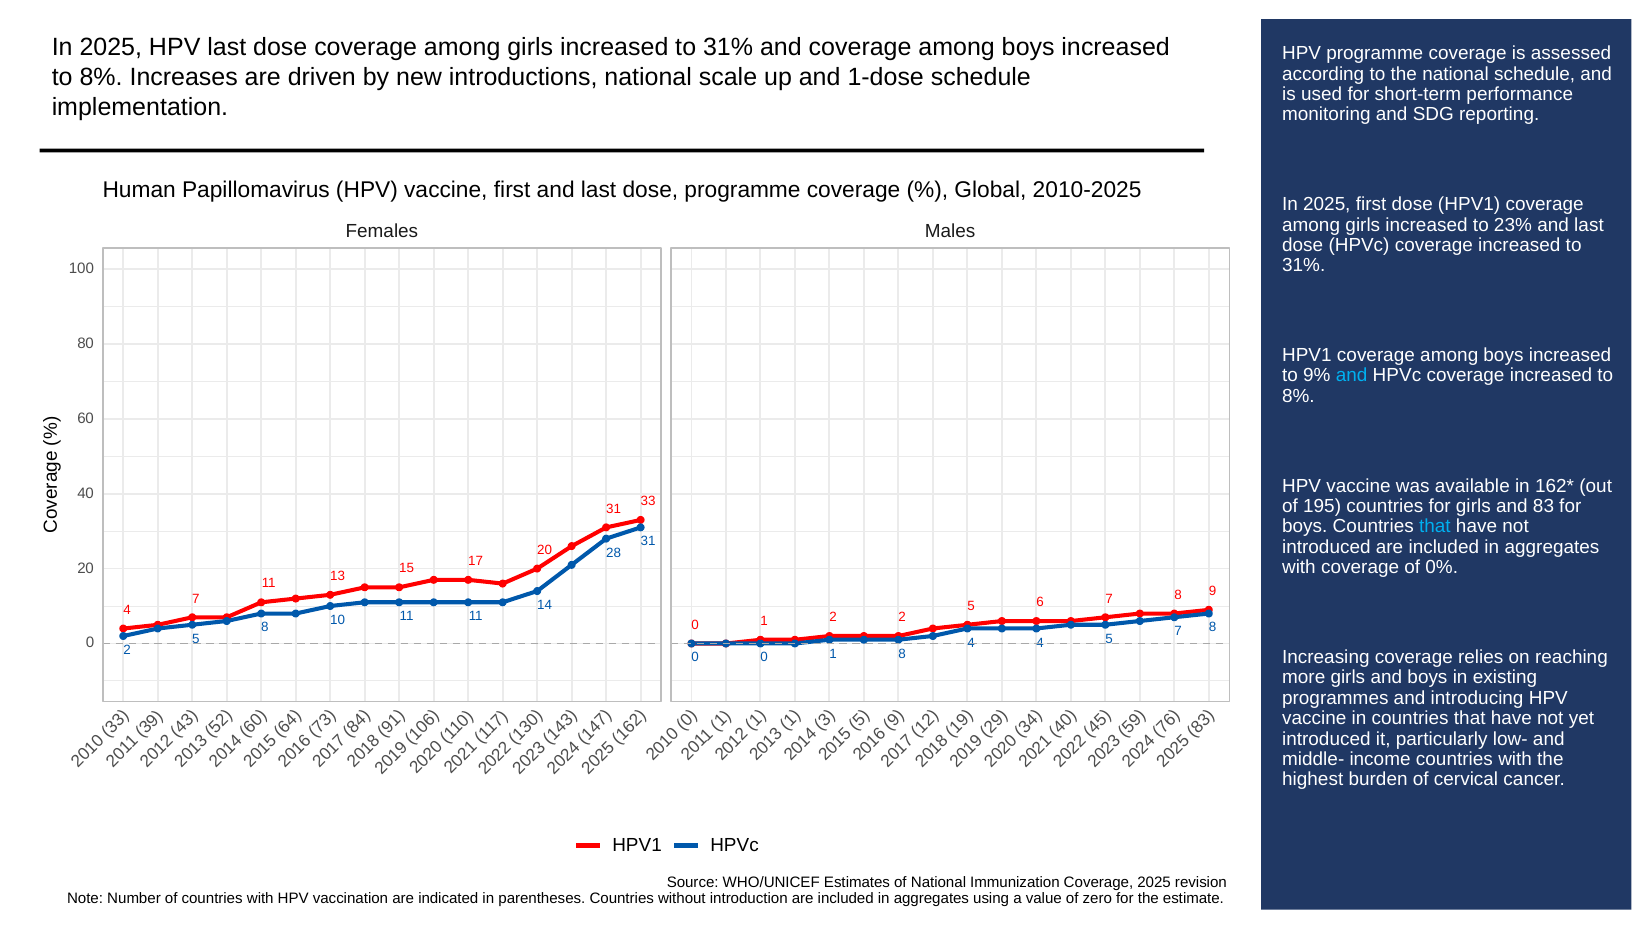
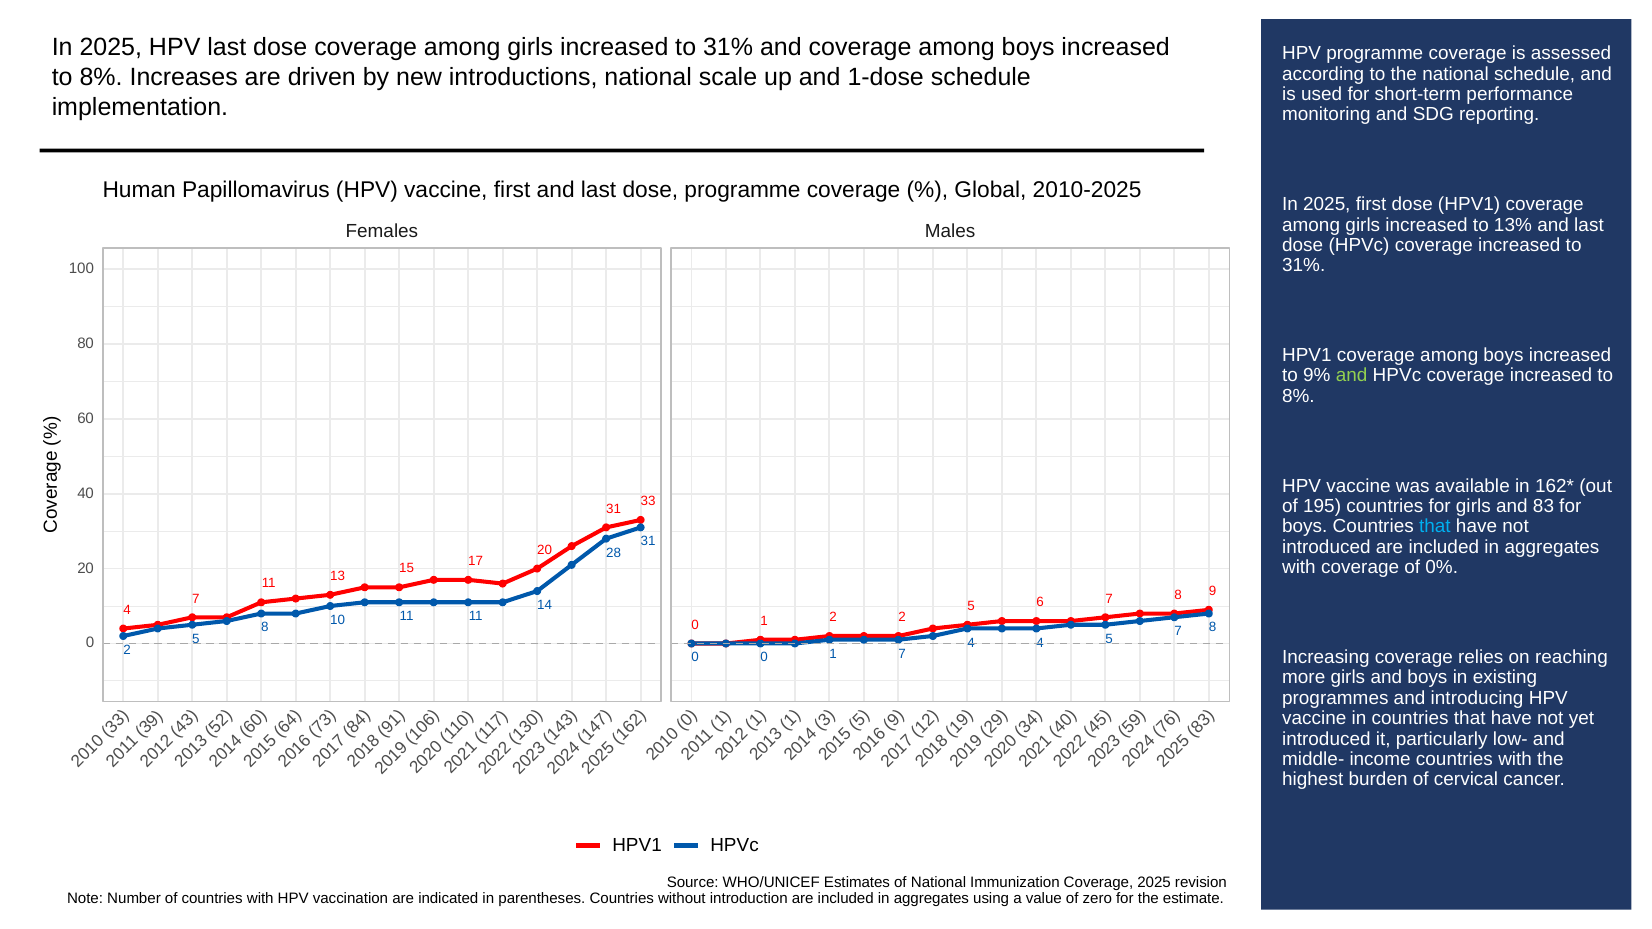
23%: 23% -> 13%
and at (1352, 376) colour: light blue -> light green
0 0 1 8: 8 -> 7
